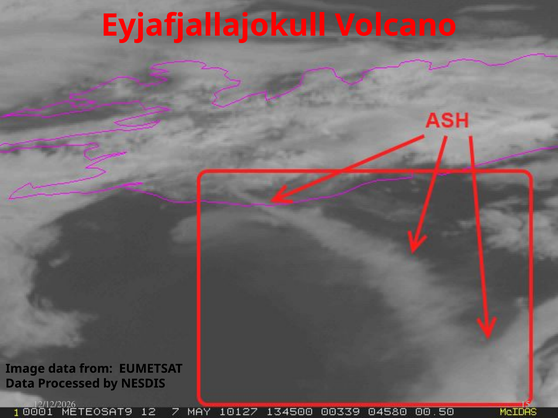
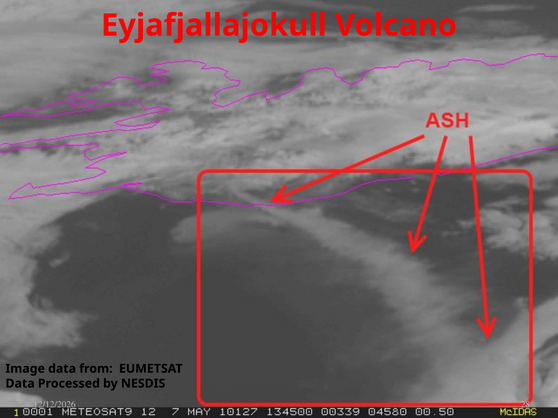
15: 15 -> 28
